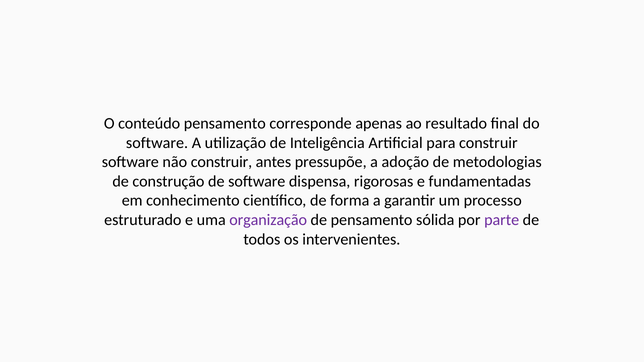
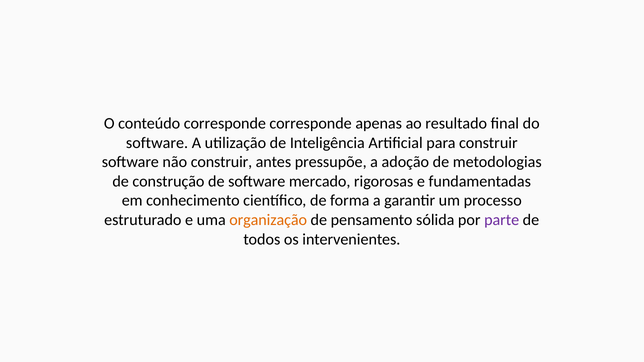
conteúdo pensamento: pensamento -> corresponde
dispensa: dispensa -> mercado
organização colour: purple -> orange
